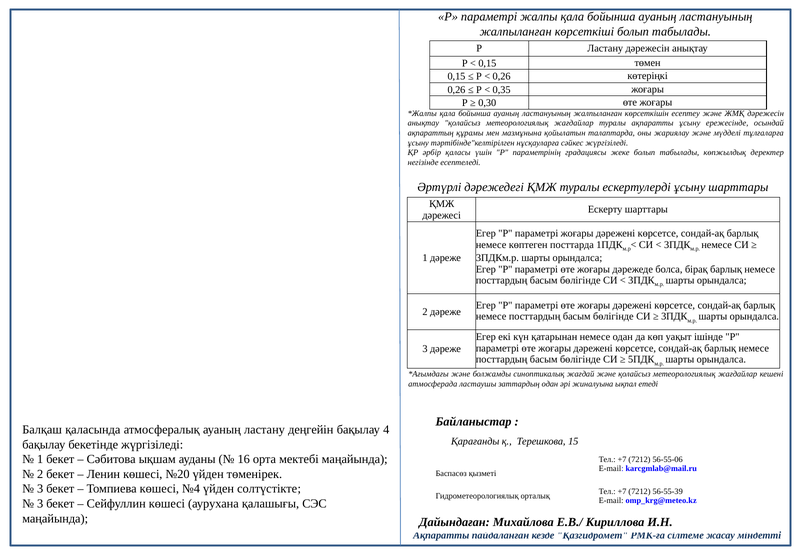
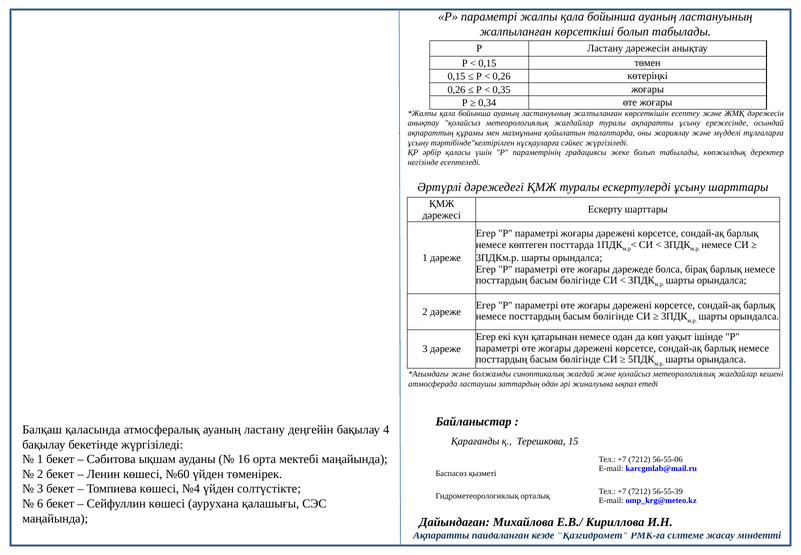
0,30: 0,30 -> 0,34
№20: №20 -> №60
3 at (40, 503): 3 -> 6
